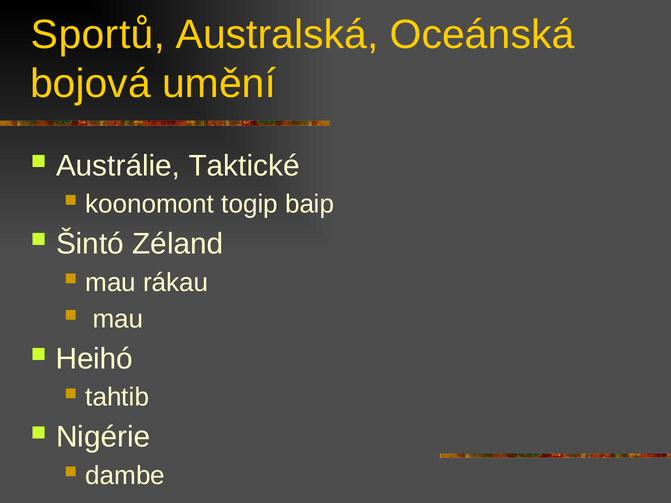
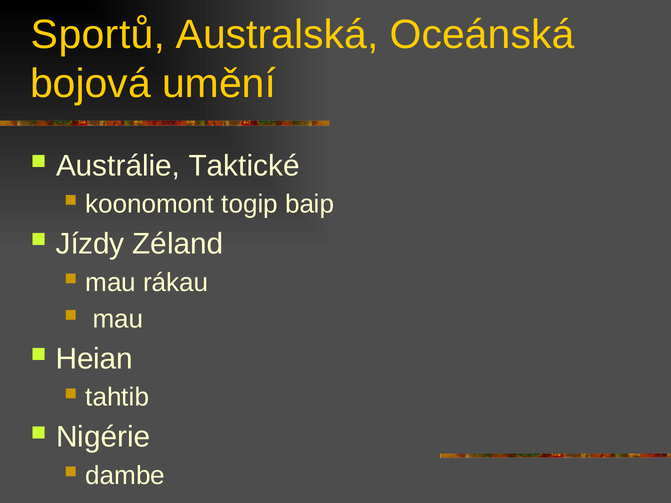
Šintó: Šintó -> Jízdy
Heihó: Heihó -> Heian
